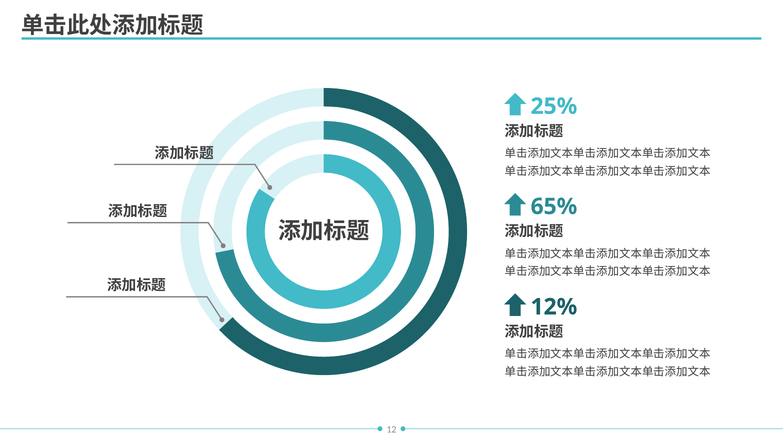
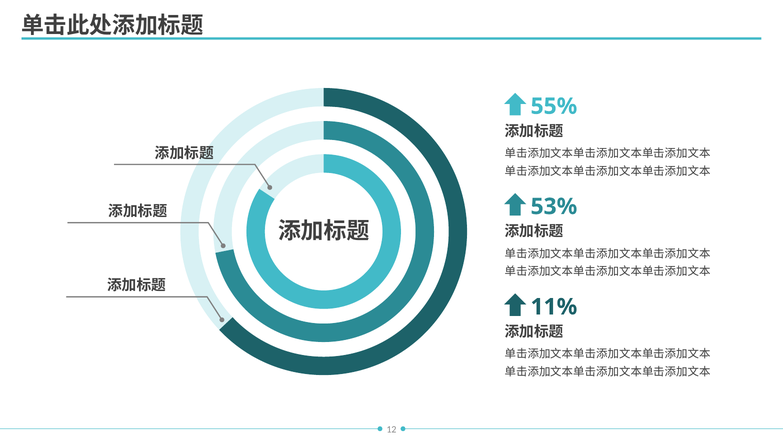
25%: 25% -> 55%
65%: 65% -> 53%
12%: 12% -> 11%
